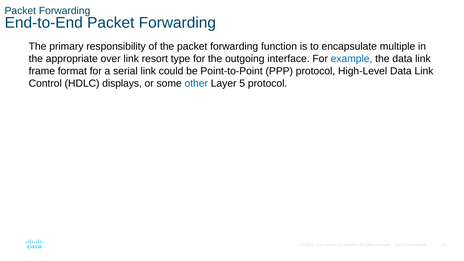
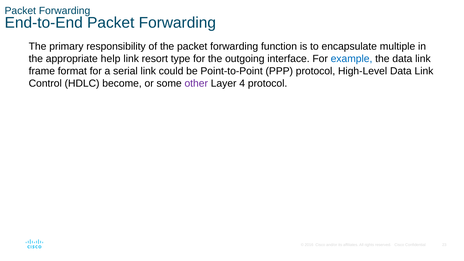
over: over -> help
displays: displays -> become
other colour: blue -> purple
5: 5 -> 4
